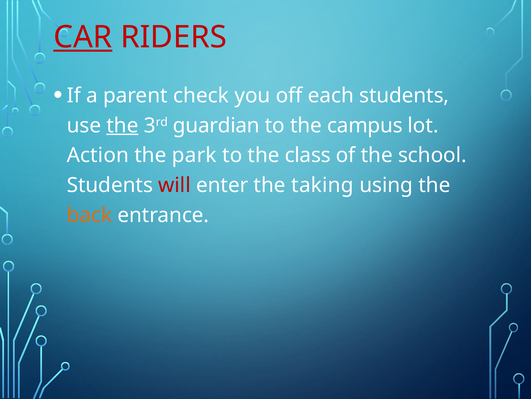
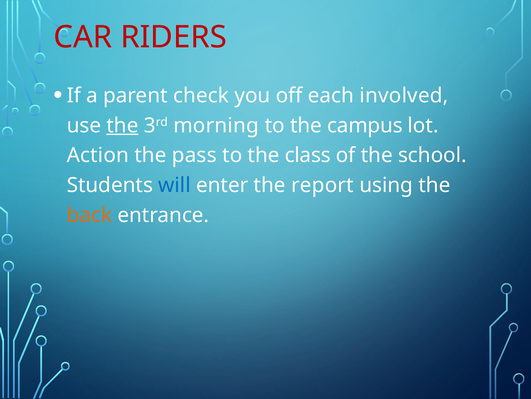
CAR underline: present -> none
each students: students -> involved
guardian: guardian -> morning
park: park -> pass
will colour: red -> blue
taking: taking -> report
